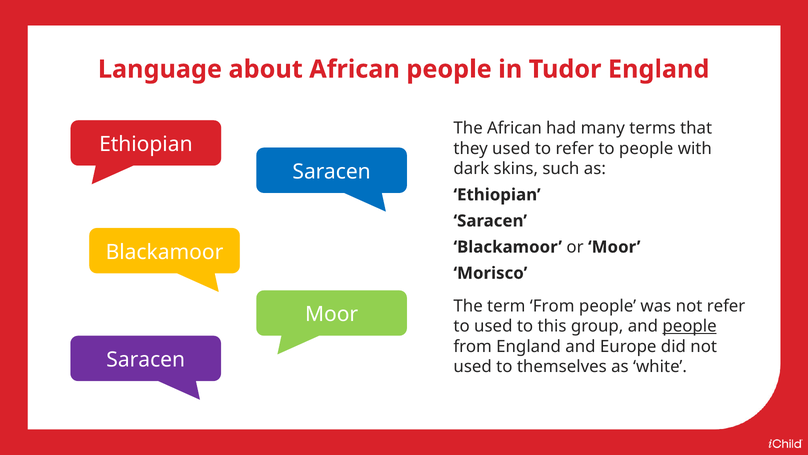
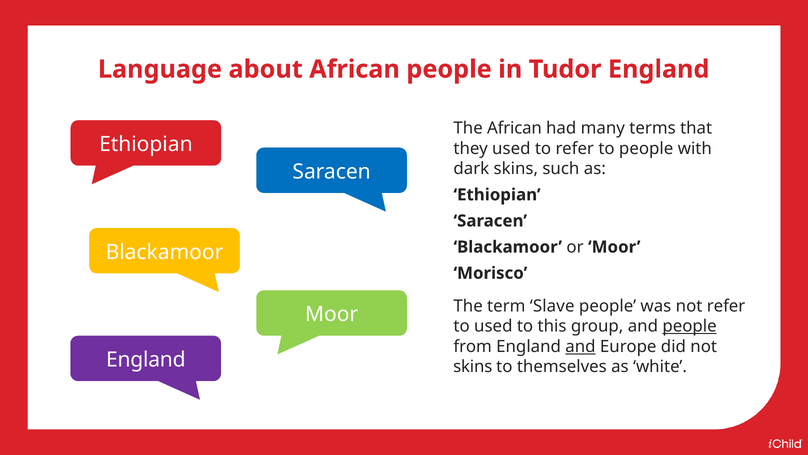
term From: From -> Slave
and at (580, 346) underline: none -> present
Saracen at (146, 359): Saracen -> England
used at (473, 366): used -> skins
